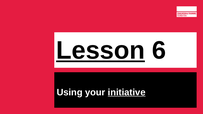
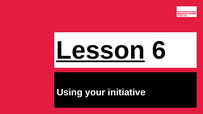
initiative underline: present -> none
